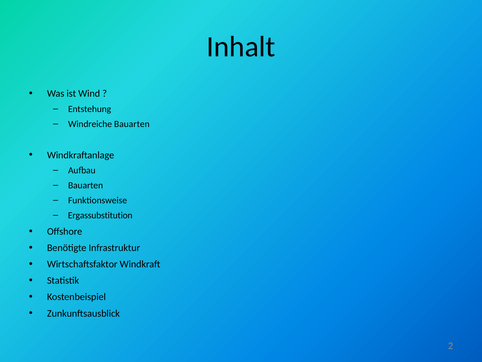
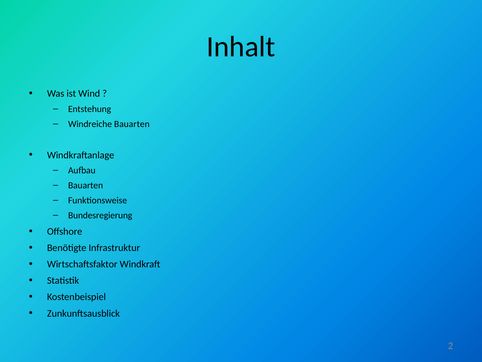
Ergassubstitution: Ergassubstitution -> Bundesregierung
